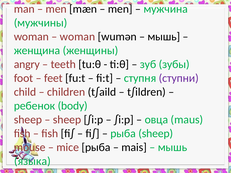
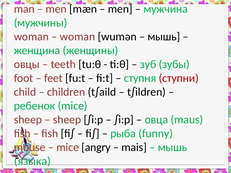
angry: angry -> овцы
ступни colour: purple -> red
ребенок body: body -> mice
рыба sheep: sheep -> funny
mice рыба: рыба -> angry
